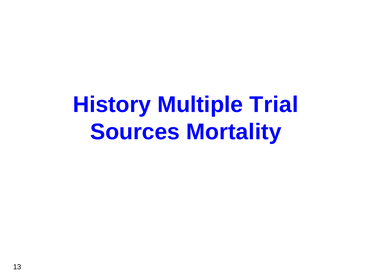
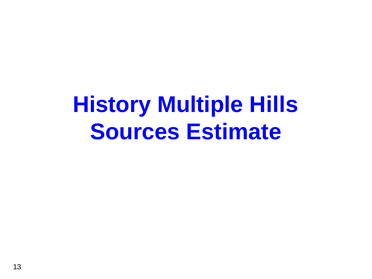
Trial: Trial -> Hills
Mortality: Mortality -> Estimate
